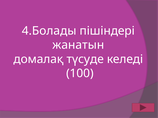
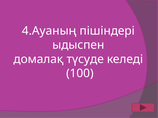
4.Болады: 4.Болады -> 4.Ауаның
жанатын: жанатын -> ыдыспен
